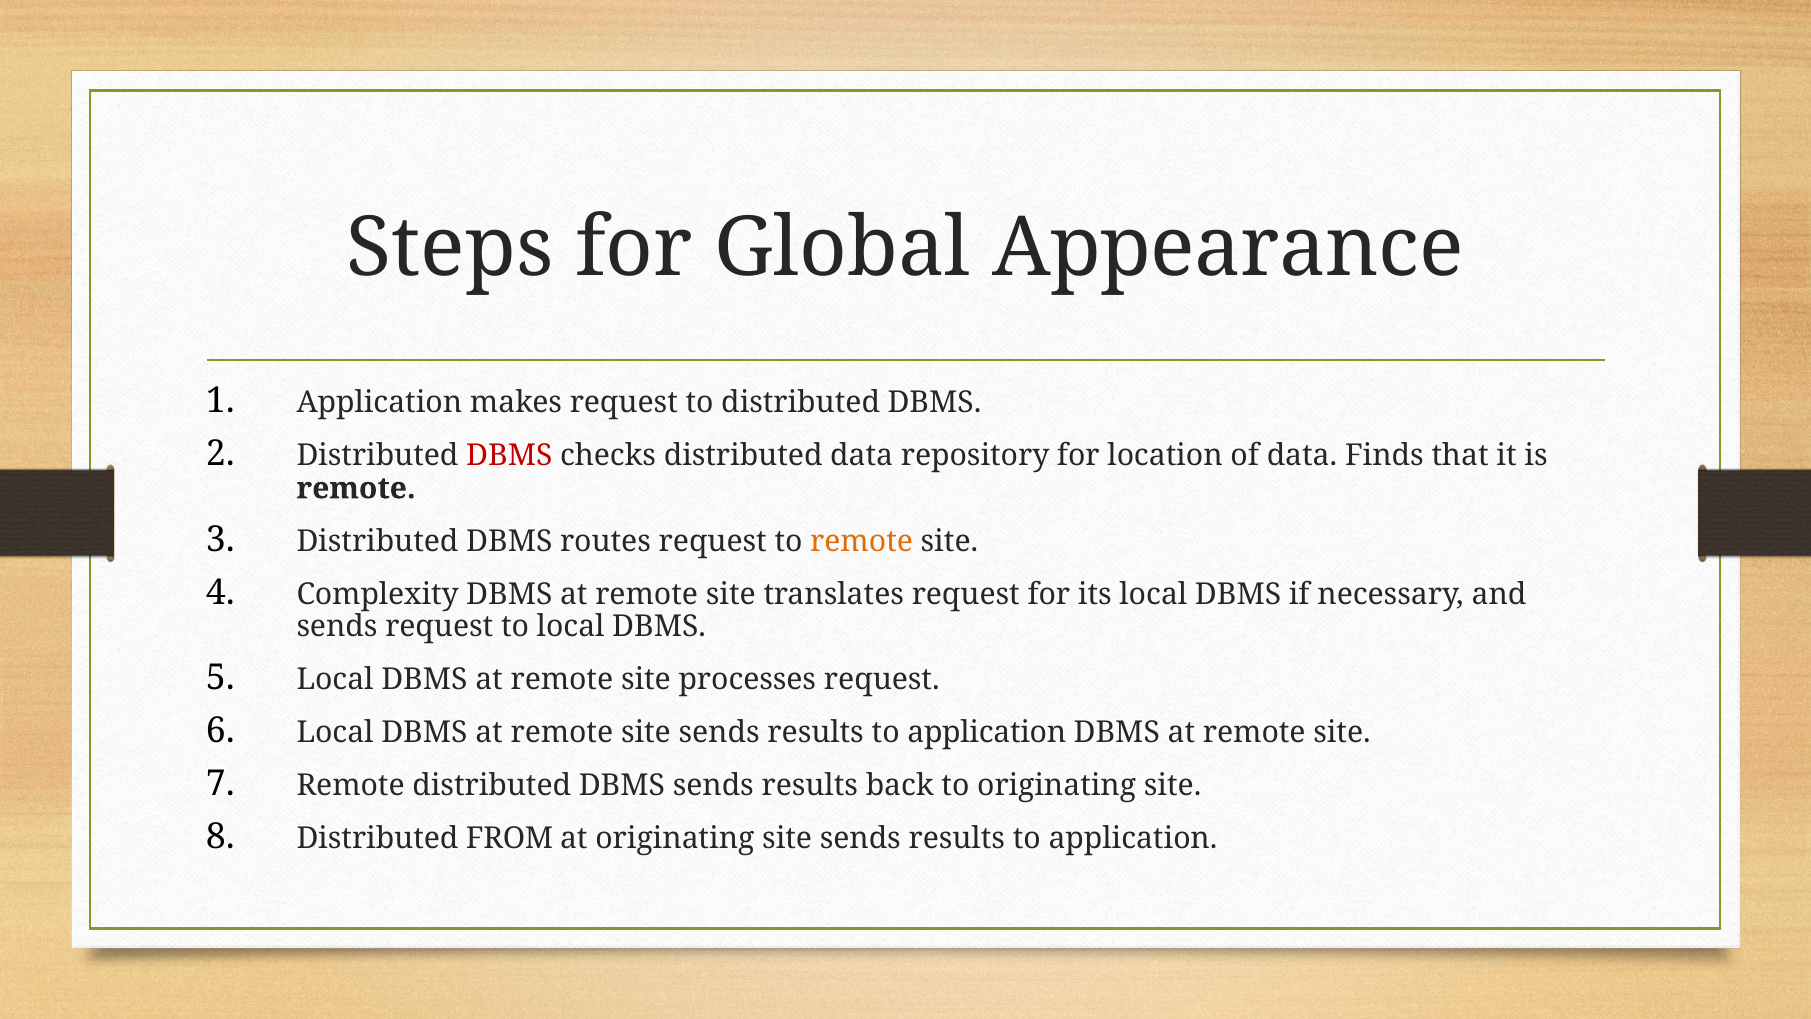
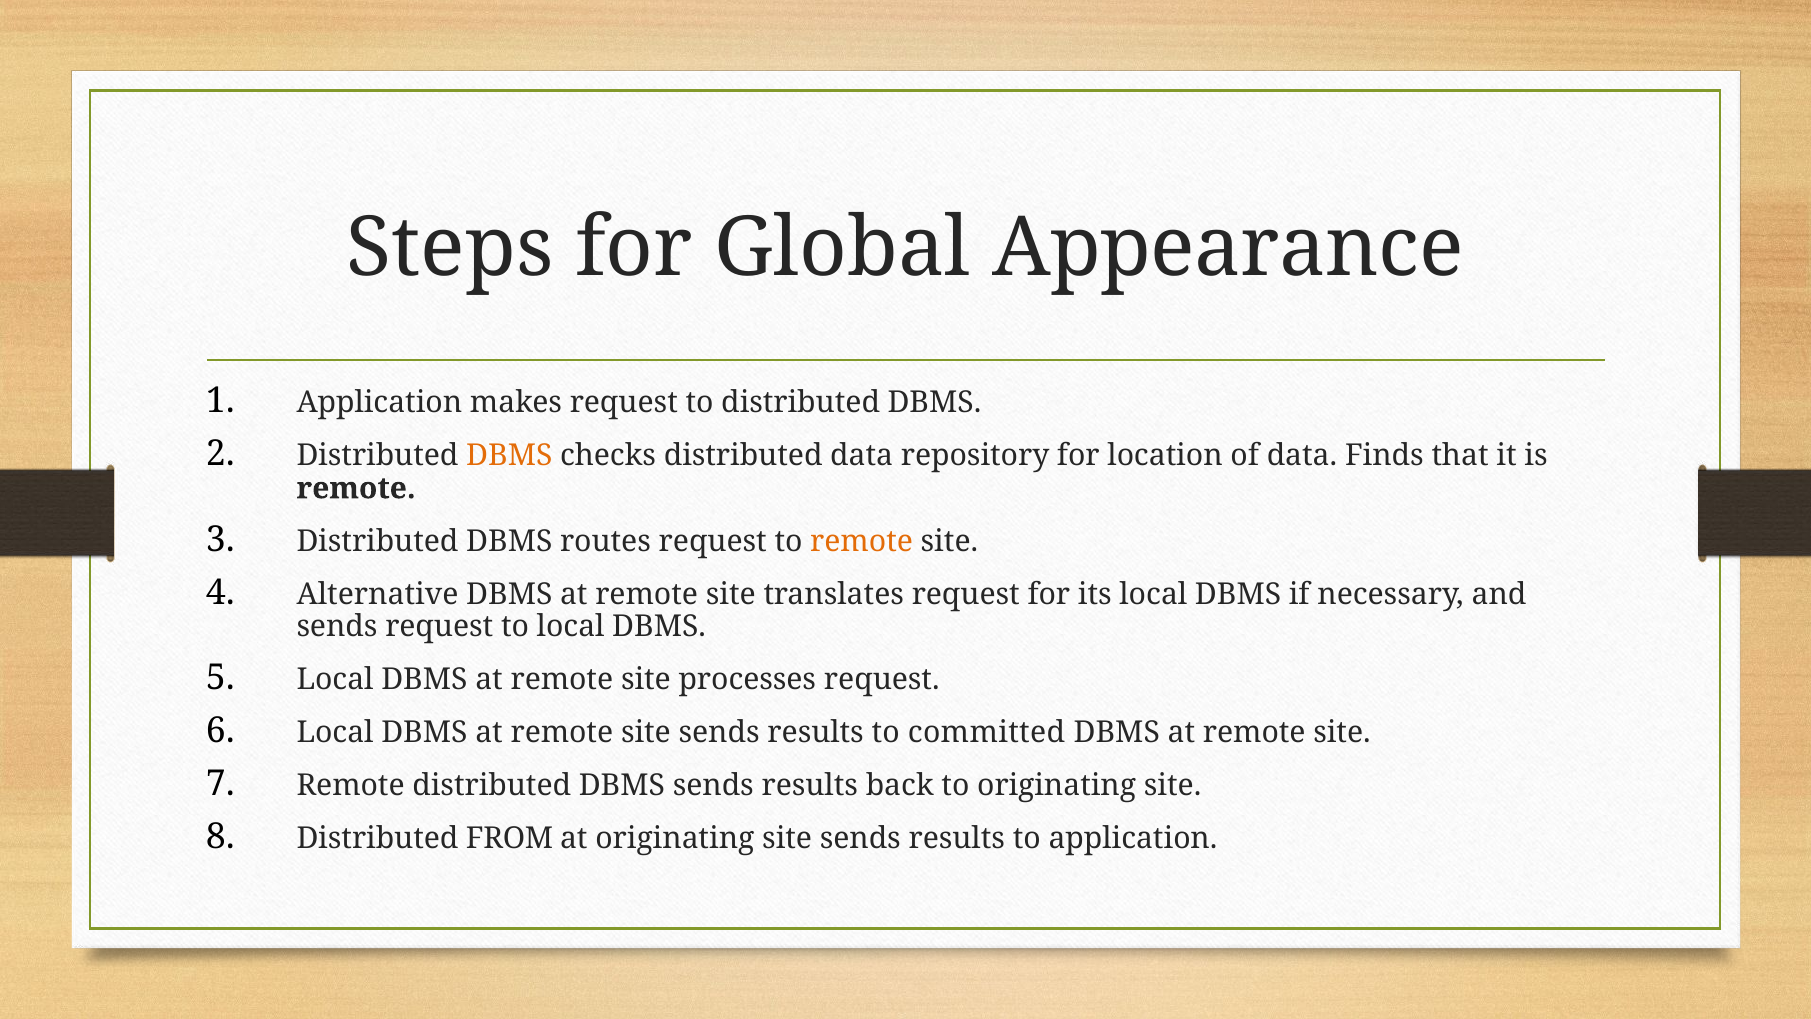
DBMS at (509, 456) colour: red -> orange
Complexity: Complexity -> Alternative
application at (987, 733): application -> committed
